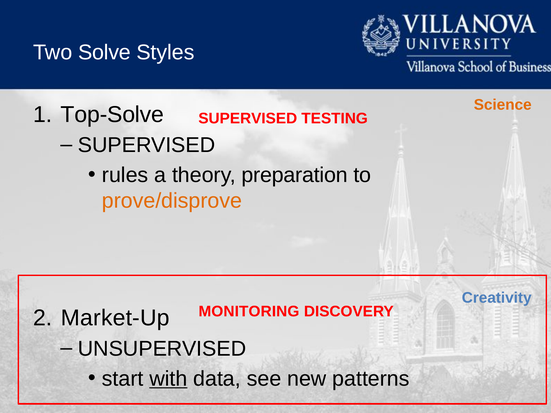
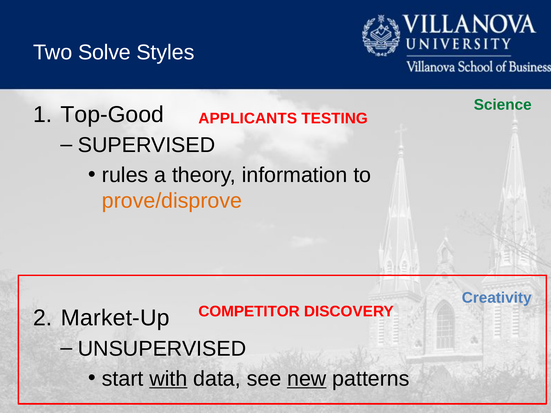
Science colour: orange -> green
Top-Solve: Top-Solve -> Top-Good
SUPERVISED at (248, 119): SUPERVISED -> APPLICANTS
preparation: preparation -> information
MONITORING: MONITORING -> COMPETITOR
new underline: none -> present
